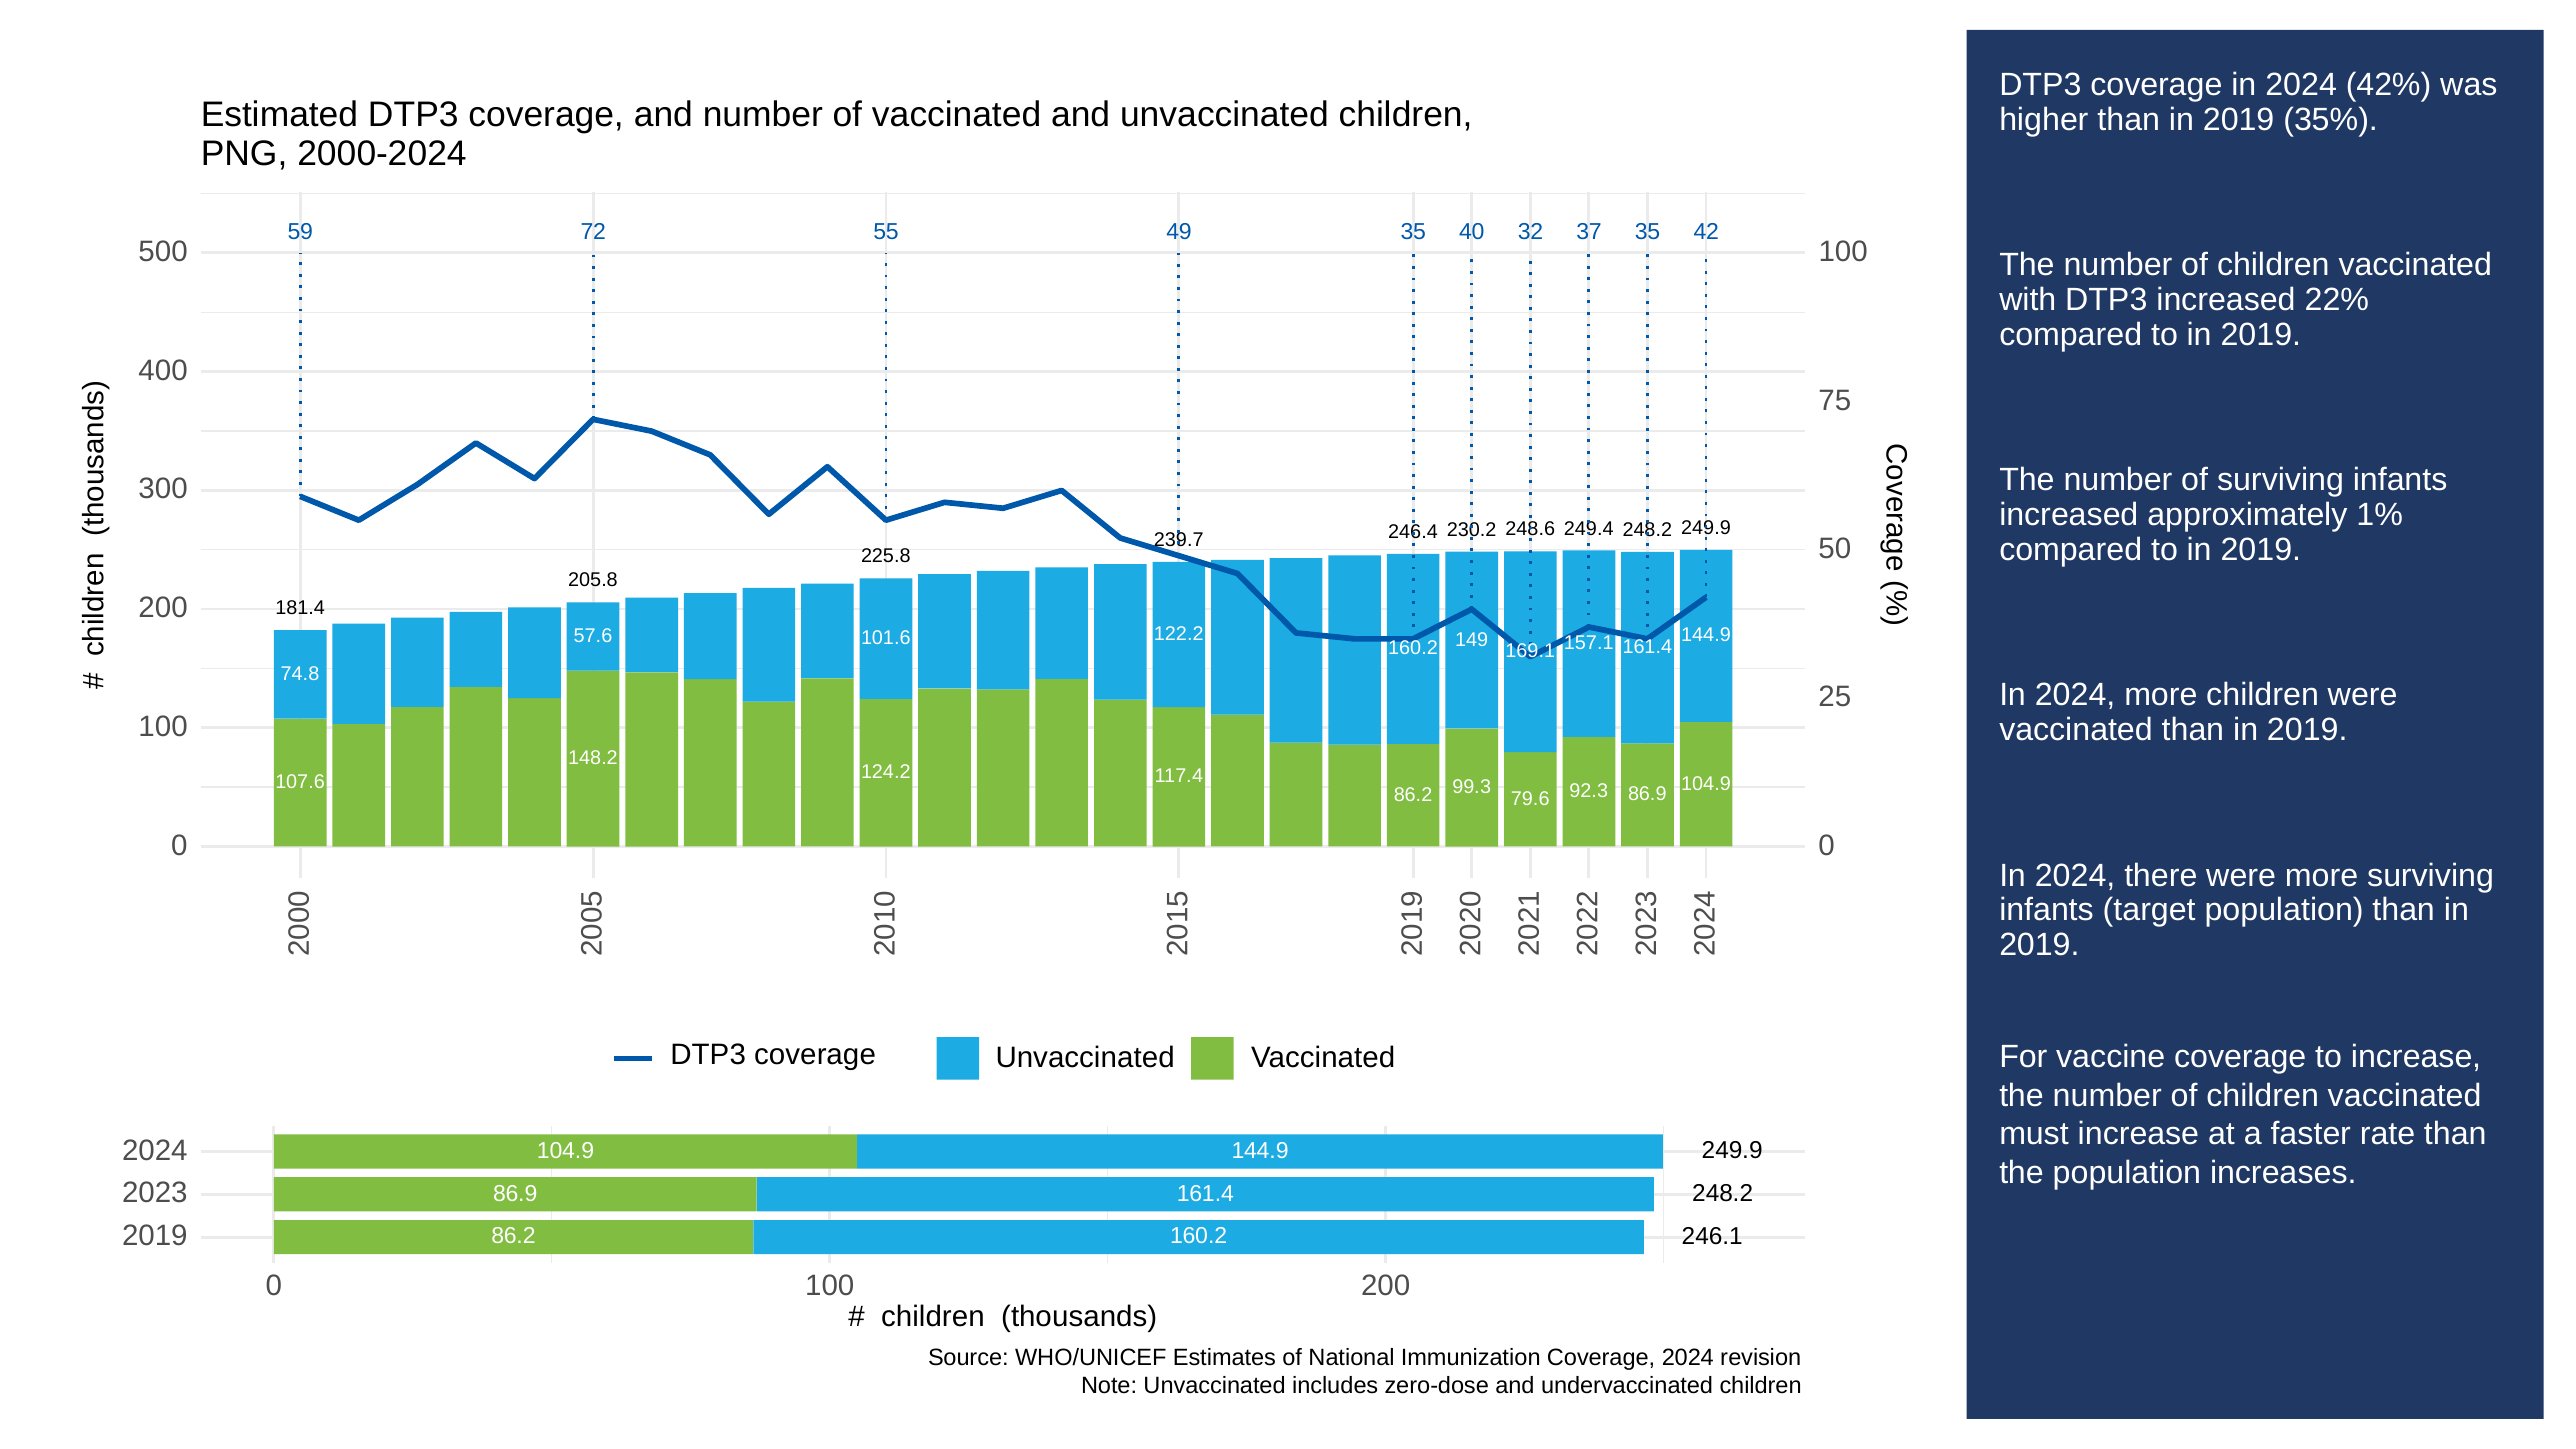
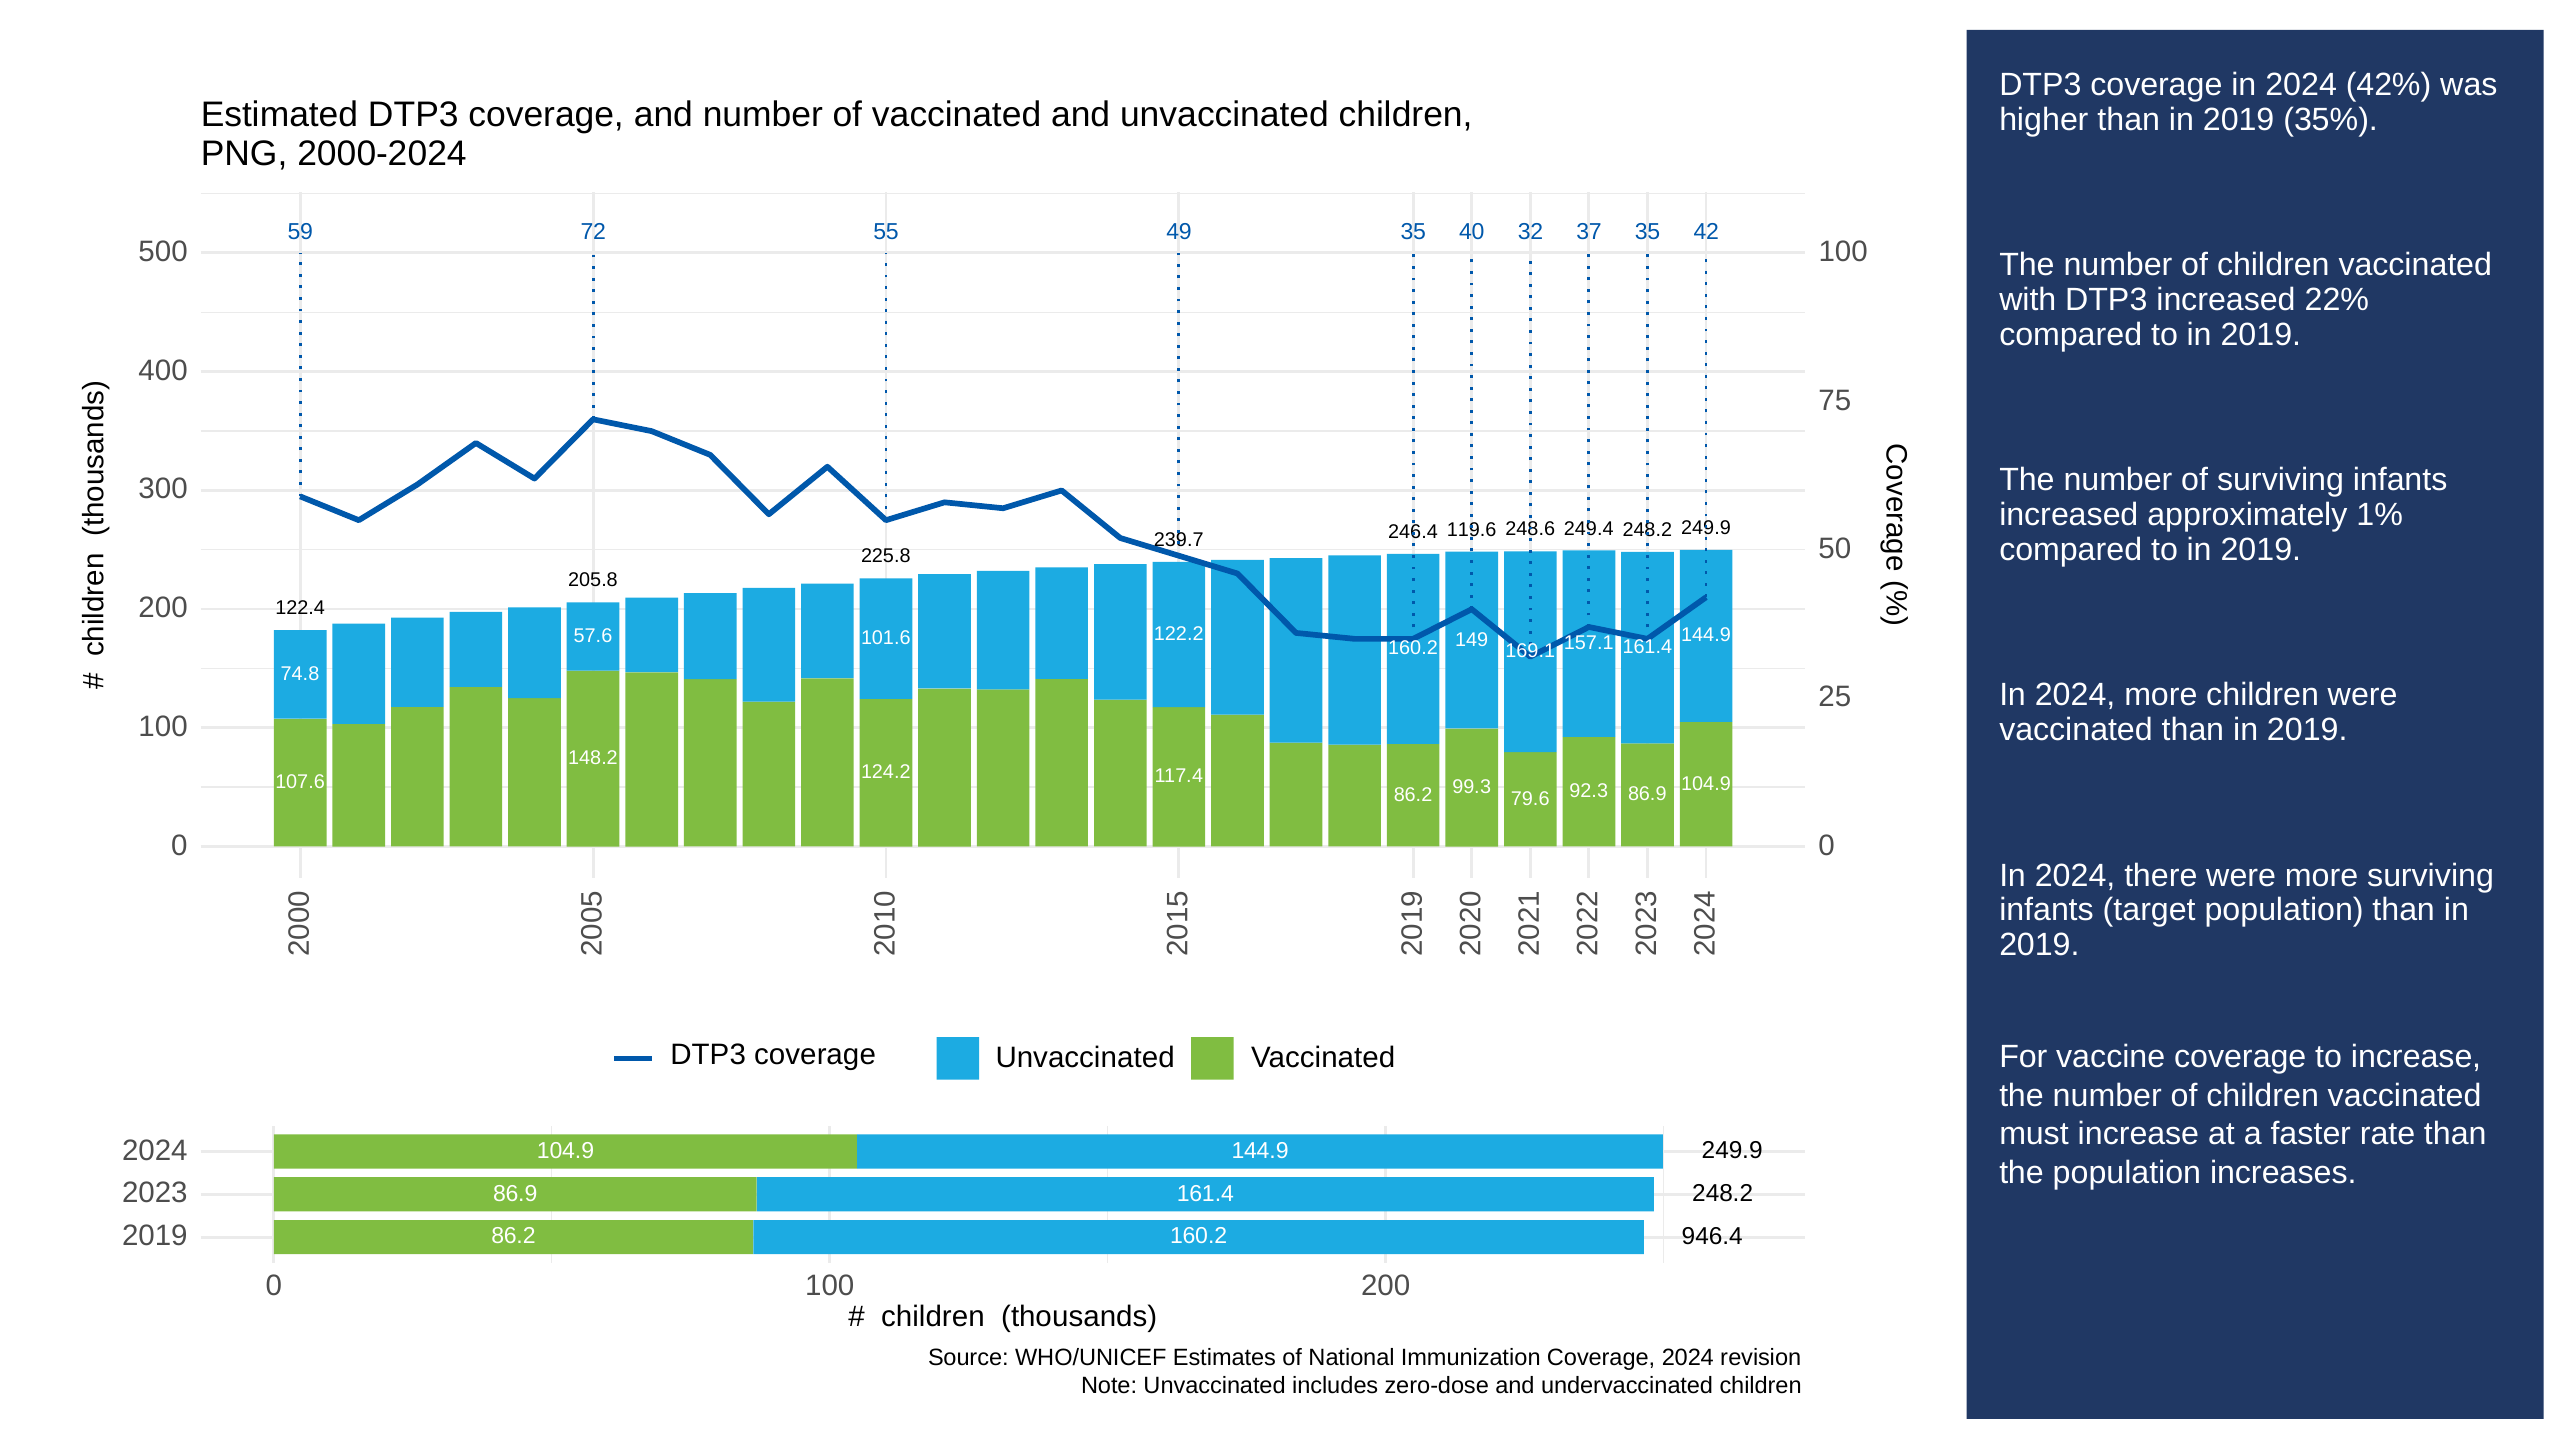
230.2: 230.2 -> 119.6
181.4: 181.4 -> 122.4
246.1: 246.1 -> 946.4
